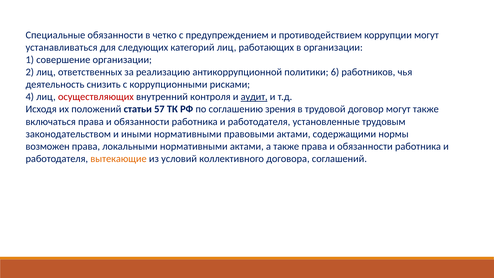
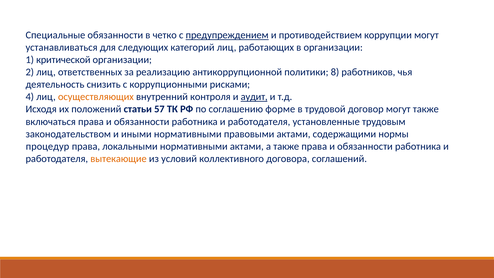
предупреждением underline: none -> present
совершение: совершение -> критической
6: 6 -> 8
осуществляющих colour: red -> orange
зрения: зрения -> форме
возможен: возможен -> процедур
